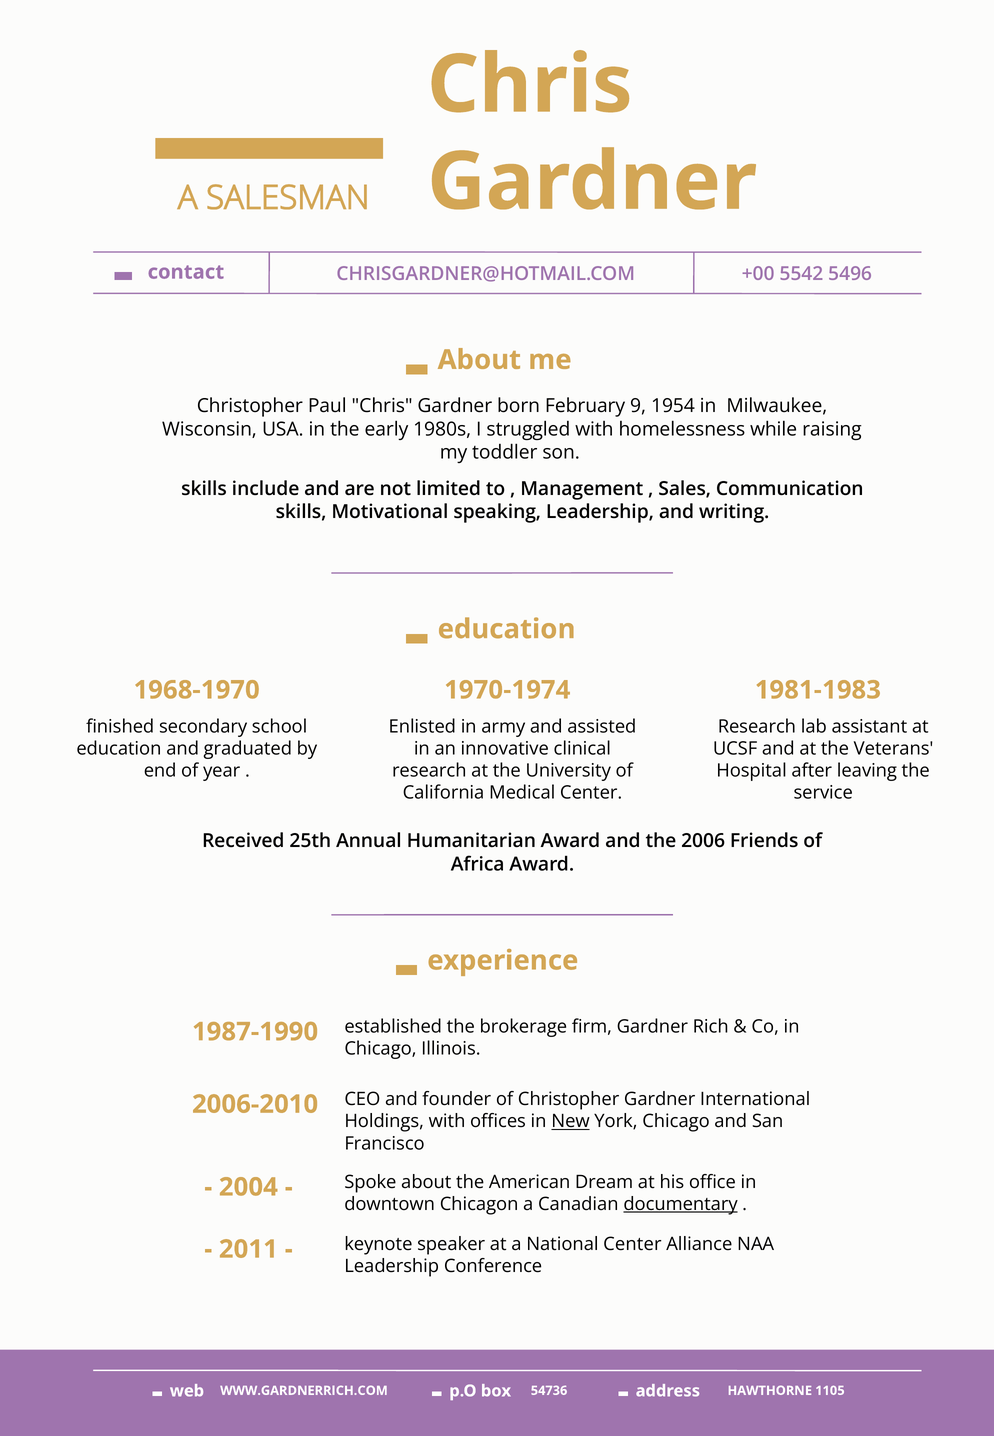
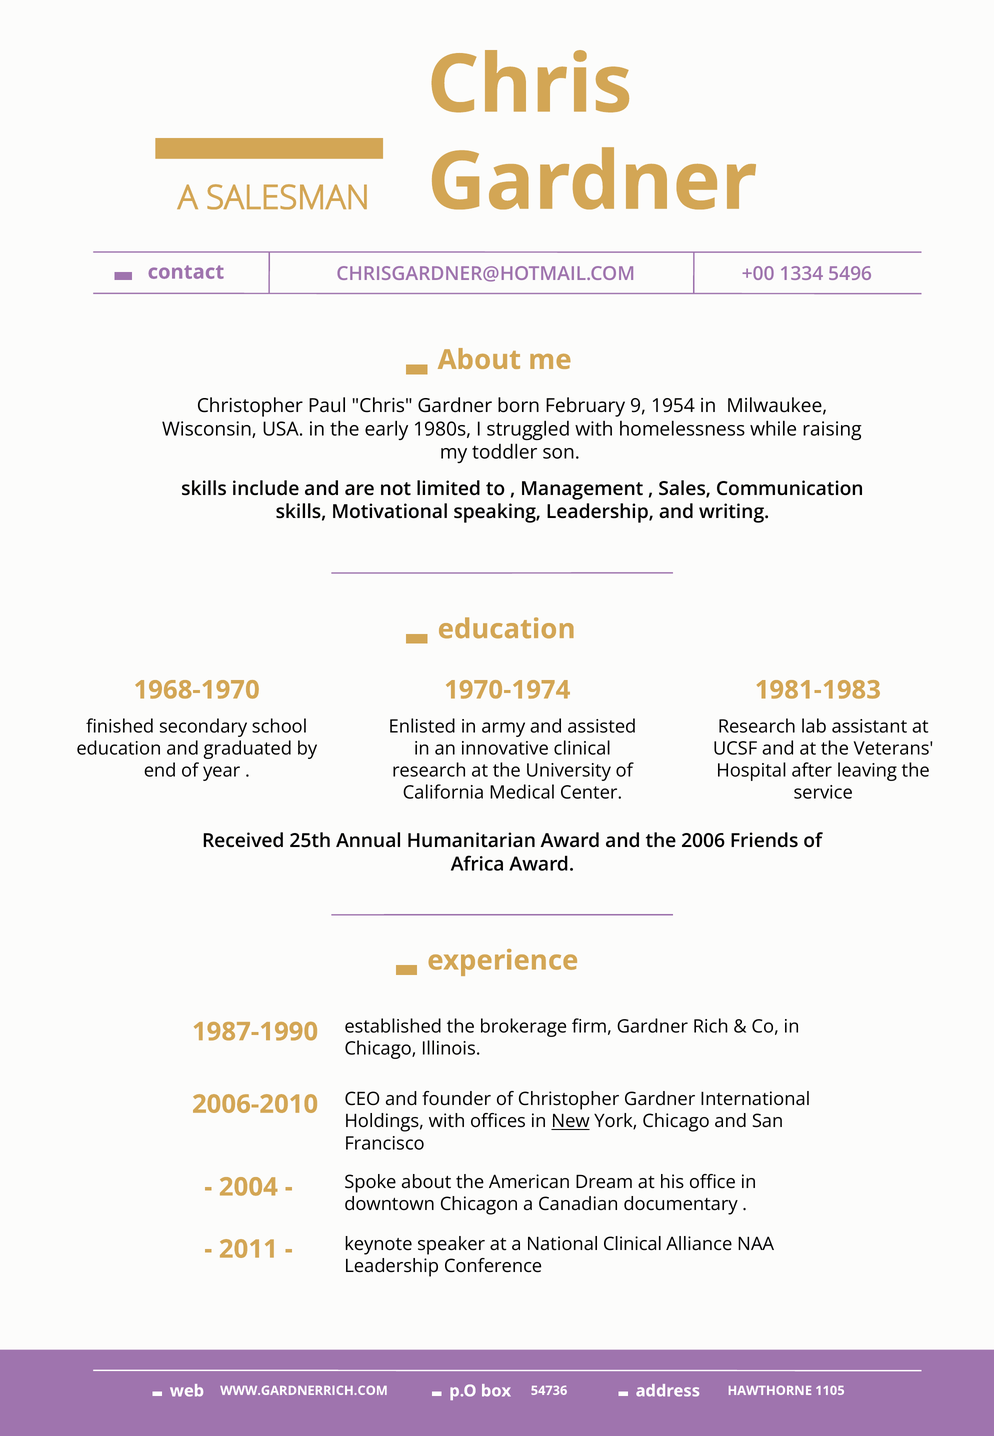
5542: 5542 -> 1334
documentary underline: present -> none
National Center: Center -> Clinical
